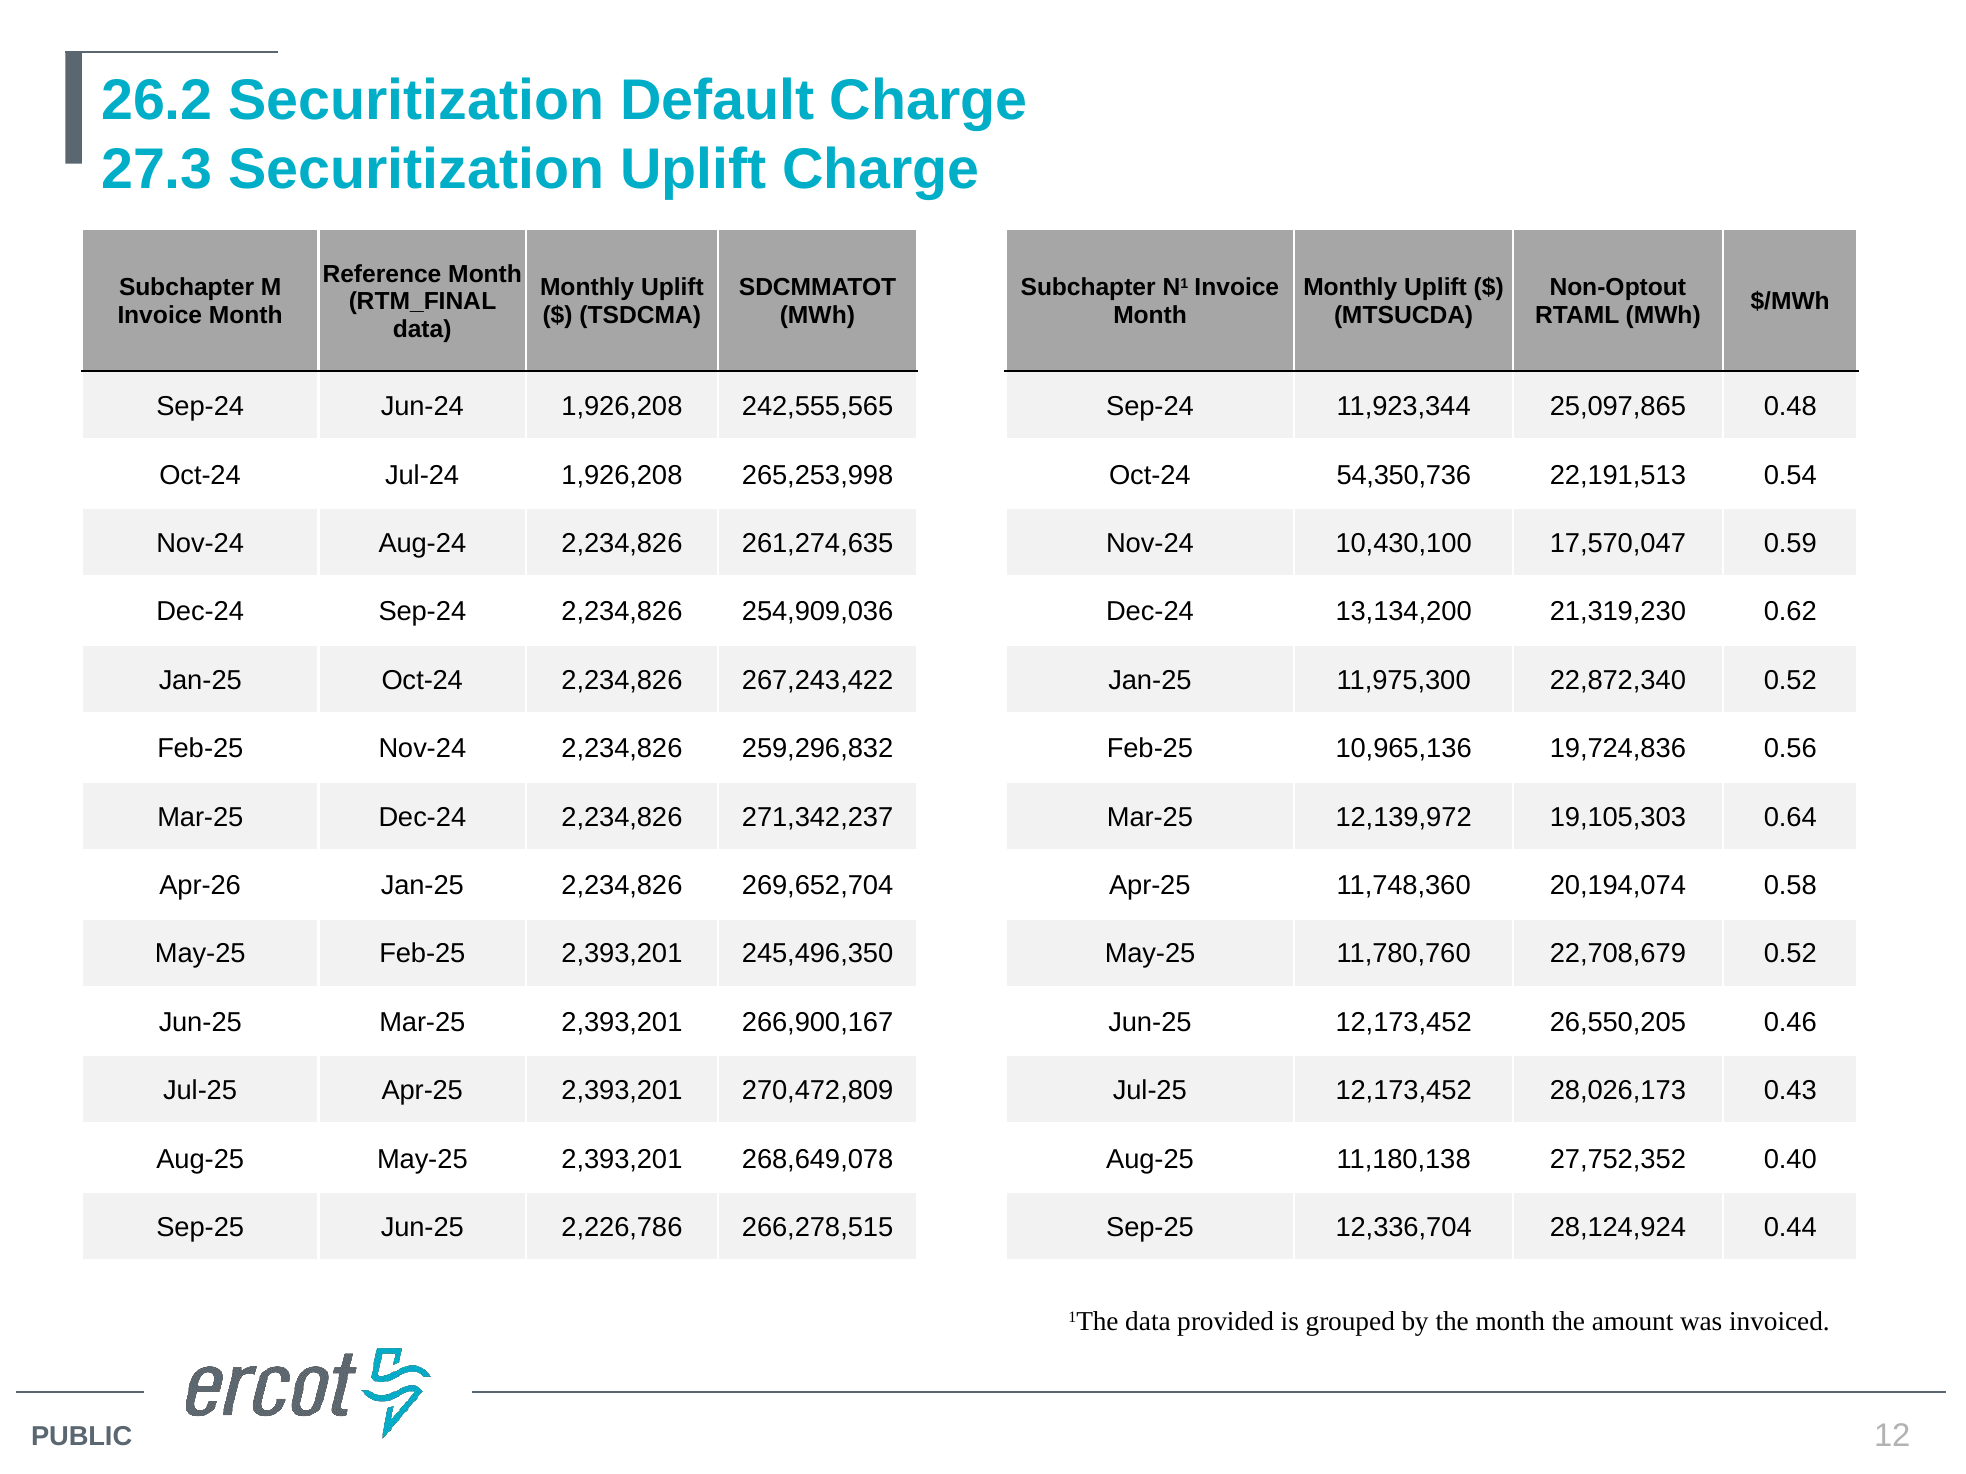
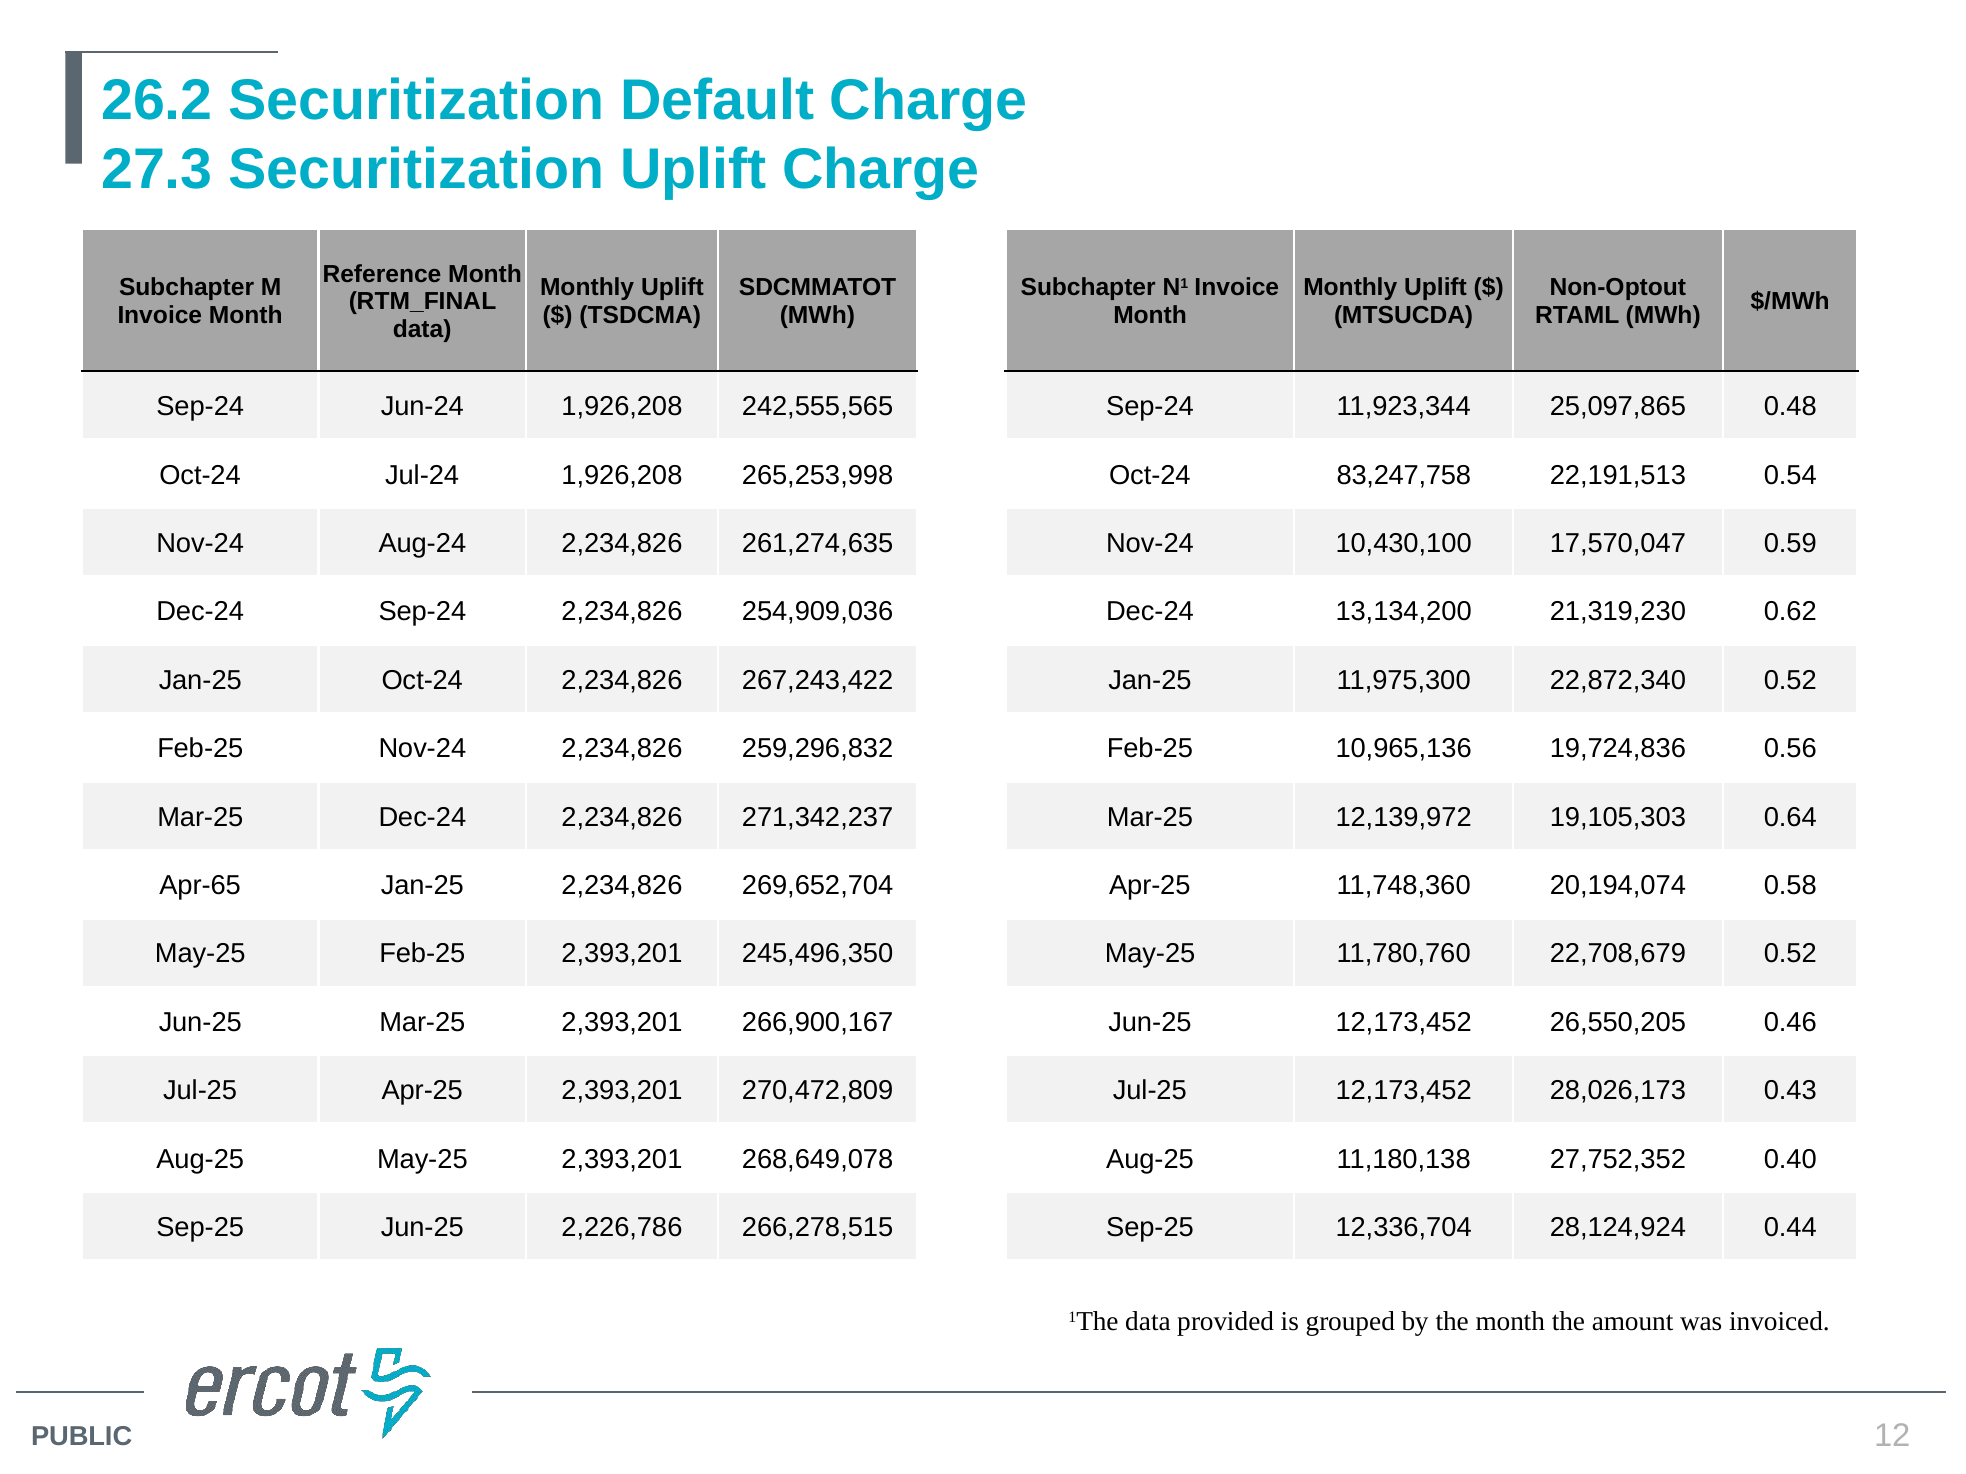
54,350,736: 54,350,736 -> 83,247,758
Apr-26: Apr-26 -> Apr-65
